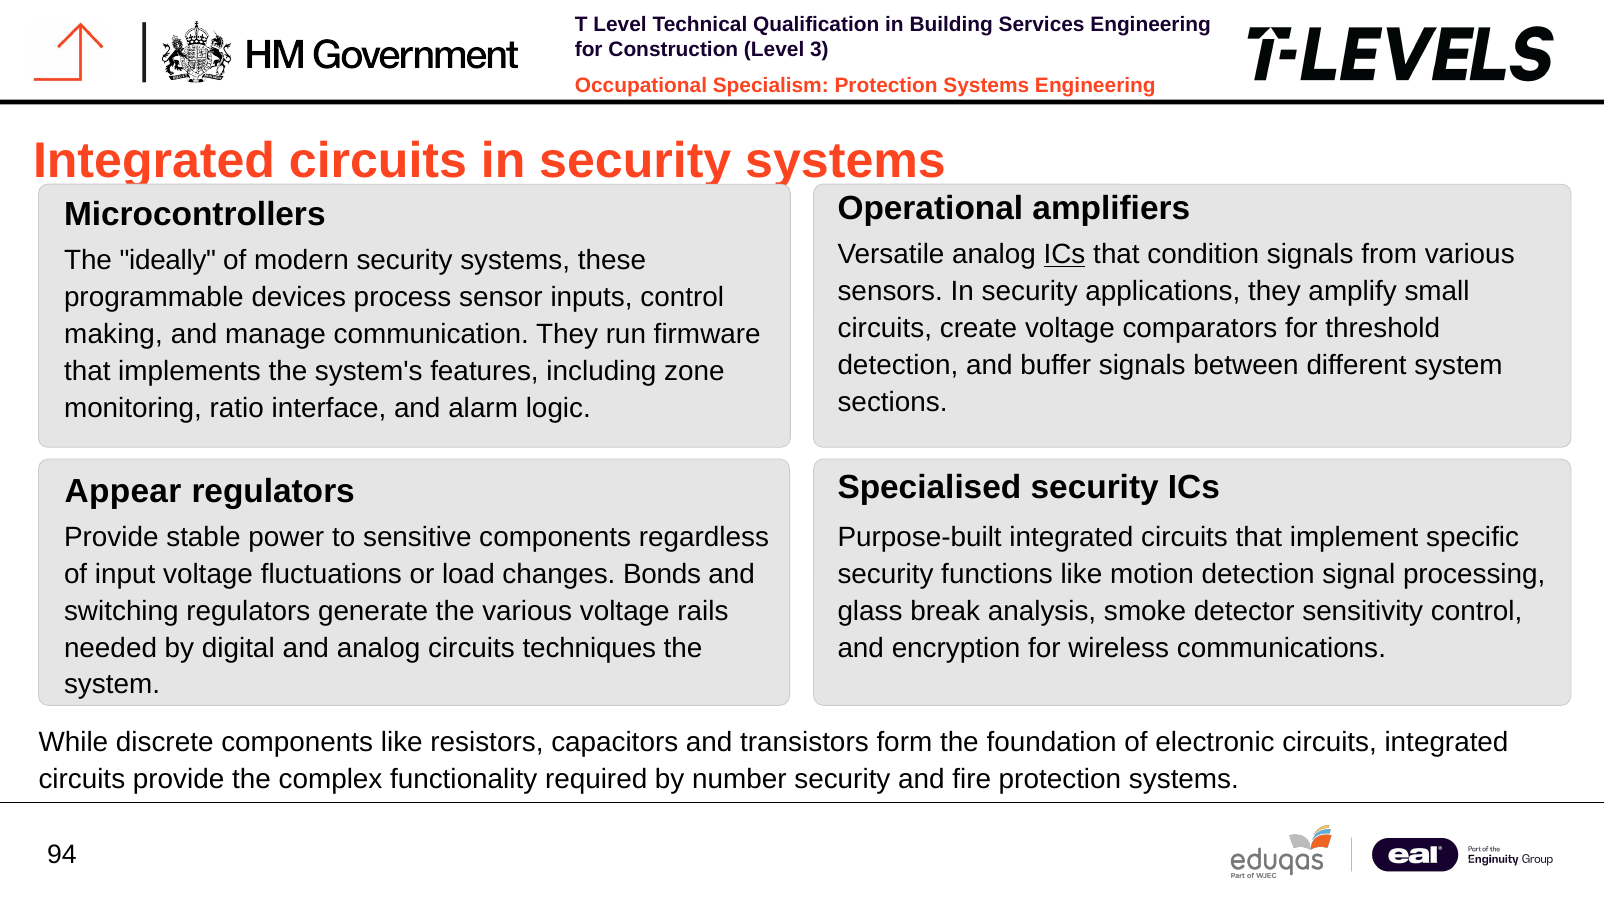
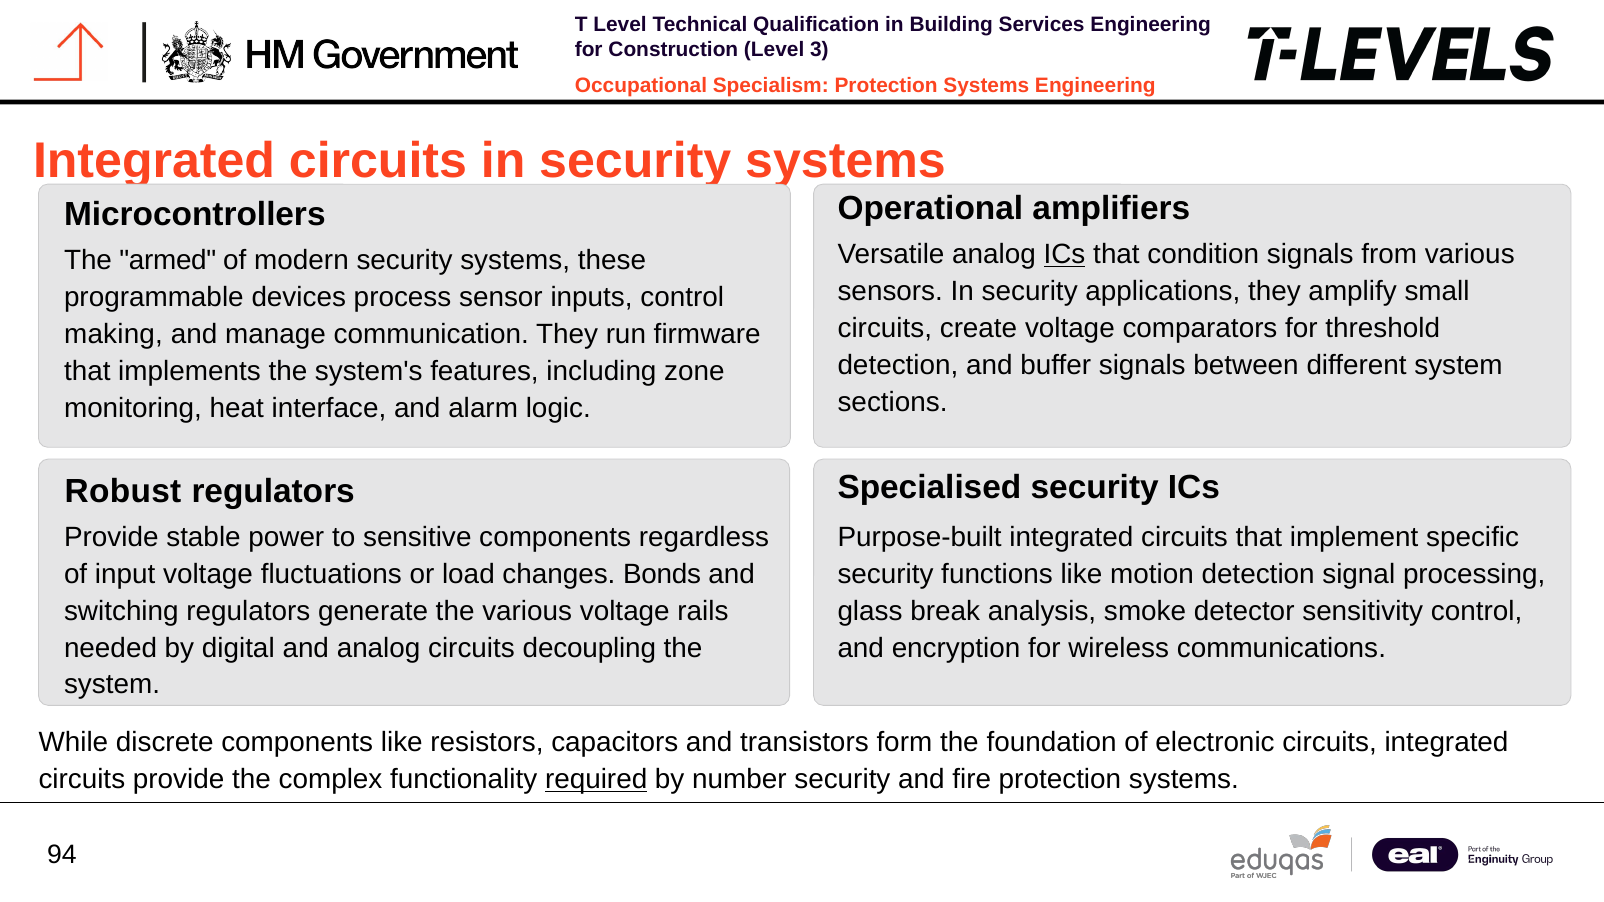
ideally: ideally -> armed
ratio: ratio -> heat
Appear: Appear -> Robust
techniques: techniques -> decoupling
required underline: none -> present
